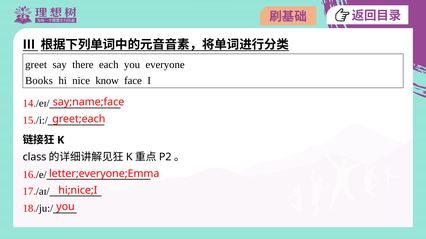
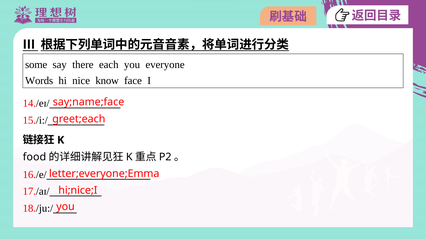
greet: greet -> some
Books: Books -> Words
class: class -> food
